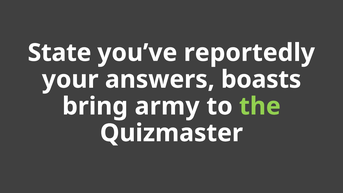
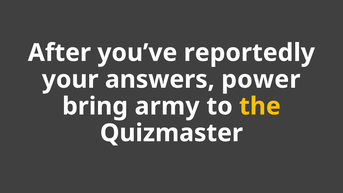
State: State -> After
boasts: boasts -> power
the colour: light green -> yellow
